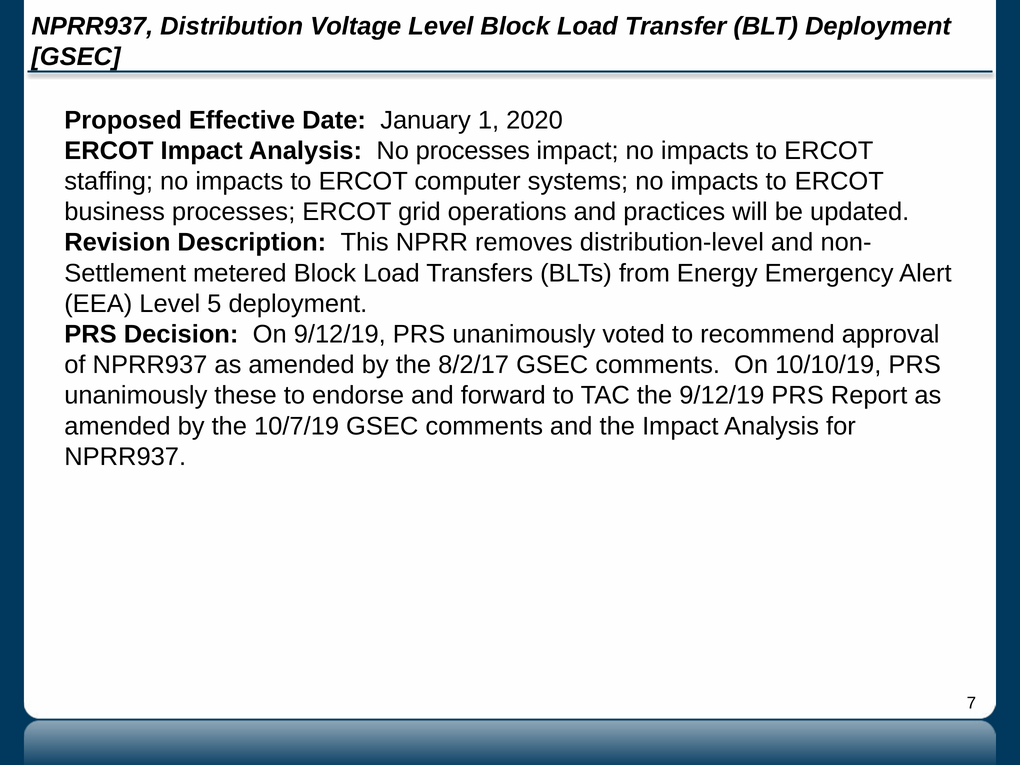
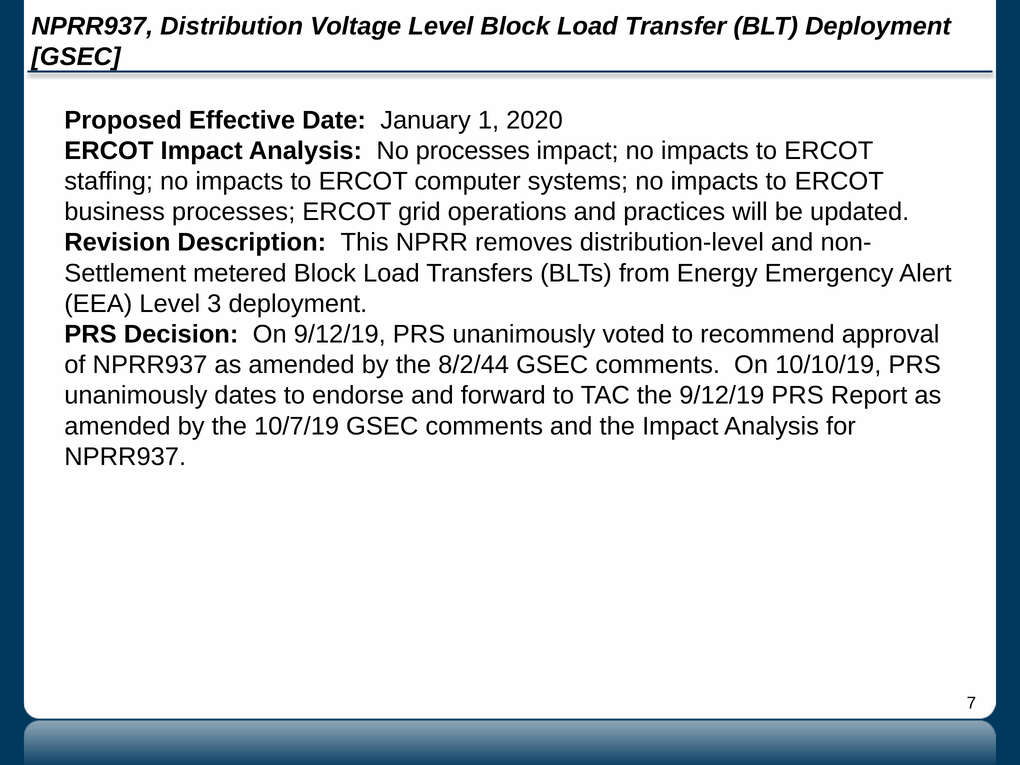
5: 5 -> 3
8/2/17: 8/2/17 -> 8/2/44
these: these -> dates
